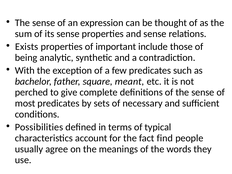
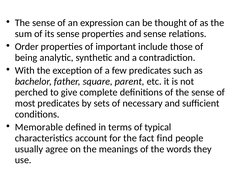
Exists: Exists -> Order
meant: meant -> parent
Possibilities: Possibilities -> Memorable
